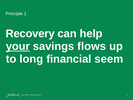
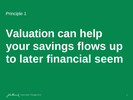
Recovery: Recovery -> Valuation
your underline: present -> none
long: long -> later
